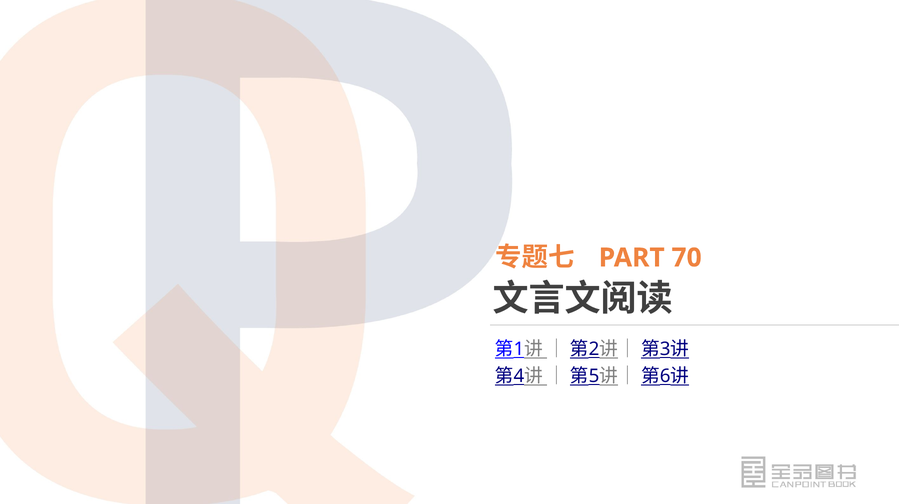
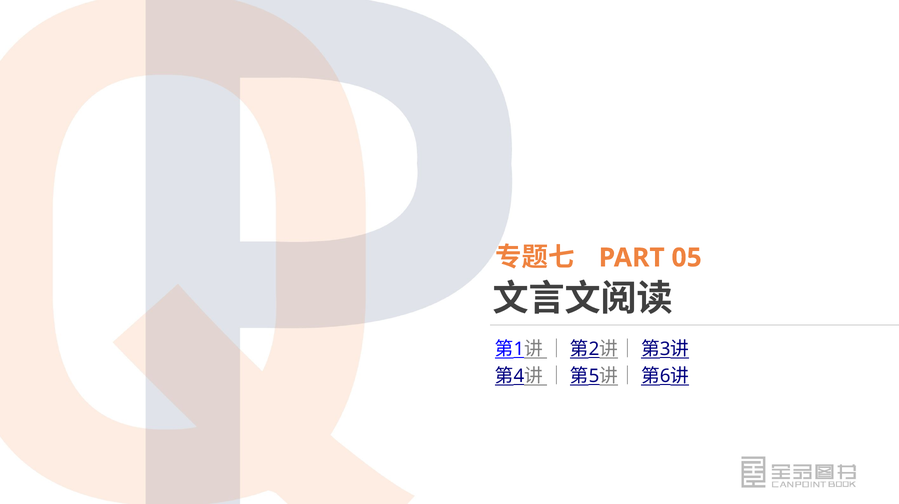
70: 70 -> 05
